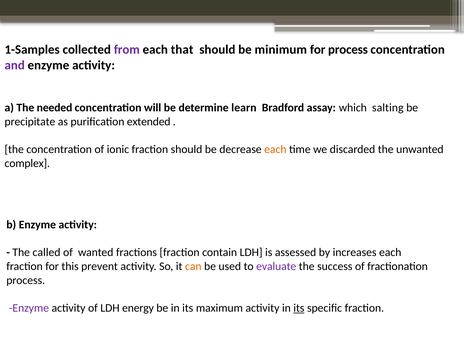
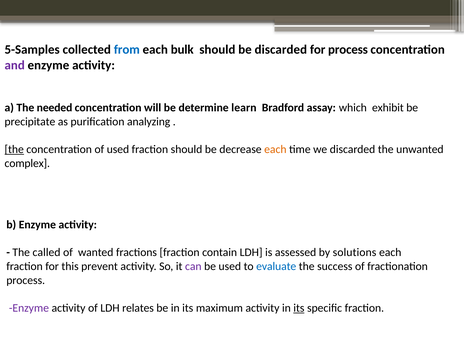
1-Samples: 1-Samples -> 5-Samples
from colour: purple -> blue
that: that -> bulk
be minimum: minimum -> discarded
salting: salting -> exhibit
extended: extended -> analyzing
the at (14, 149) underline: none -> present
of ionic: ionic -> used
increases: increases -> solutions
can colour: orange -> purple
evaluate colour: purple -> blue
energy: energy -> relates
